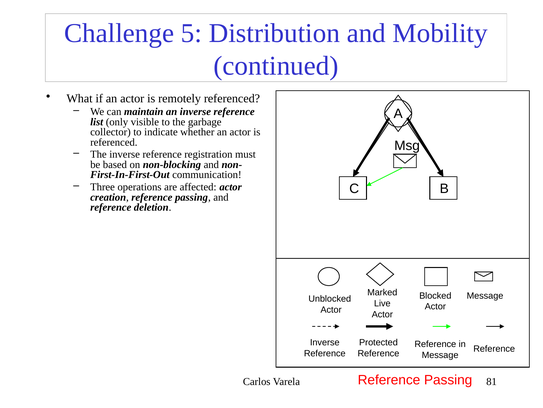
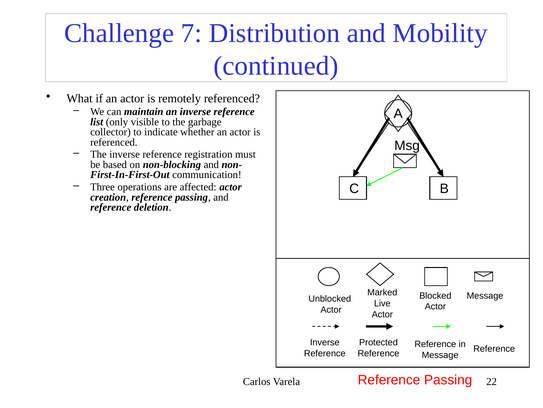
5: 5 -> 7
81: 81 -> 22
